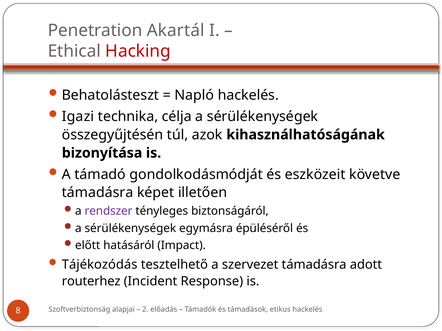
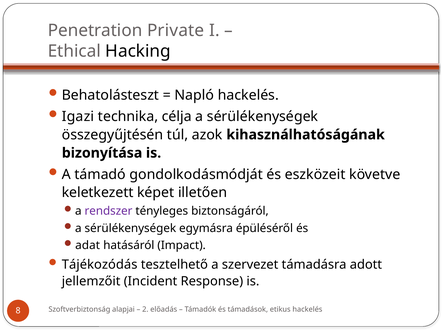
Akartál: Akartál -> Private
Hacking colour: red -> black
támadásra at (98, 193): támadásra -> keletkezett
előtt: előtt -> adat
routerhez: routerhez -> jellemzőit
